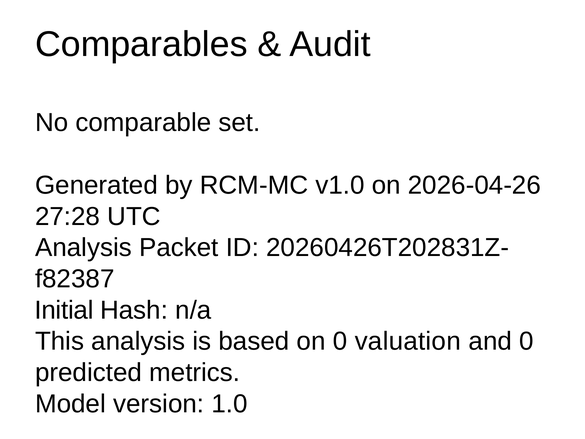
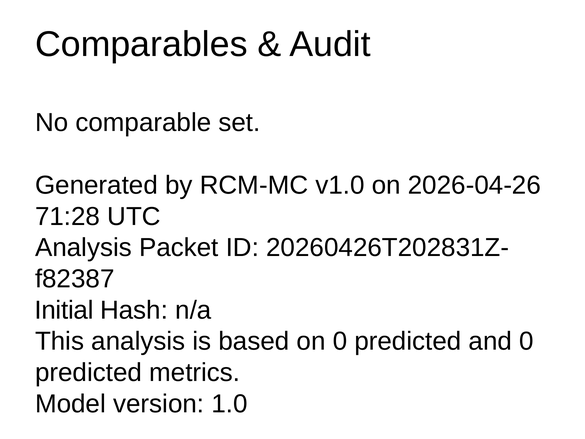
27:28: 27:28 -> 71:28
on 0 valuation: valuation -> predicted
